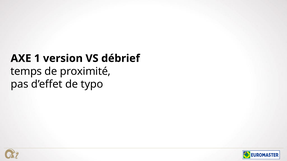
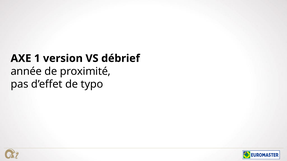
temps: temps -> année
